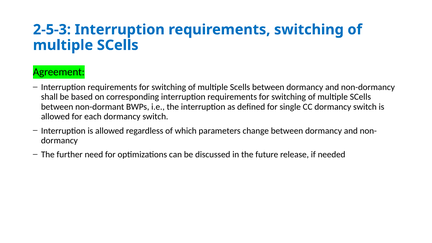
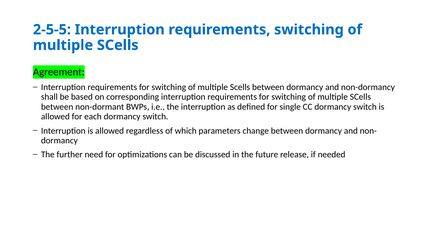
2-5-3: 2-5-3 -> 2-5-5
